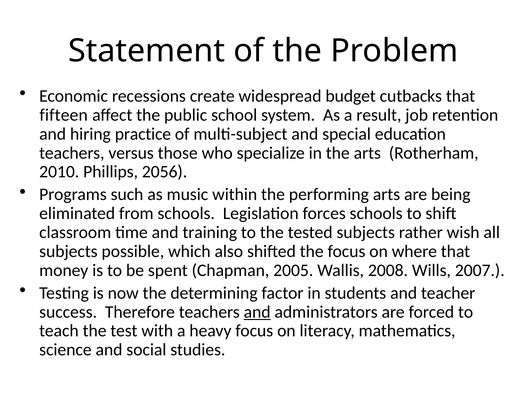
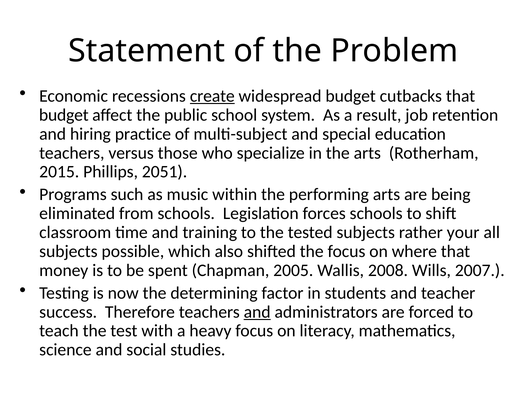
create underline: none -> present
fifteen at (64, 115): fifteen -> budget
2010: 2010 -> 2015
2056: 2056 -> 2051
wish: wish -> your
